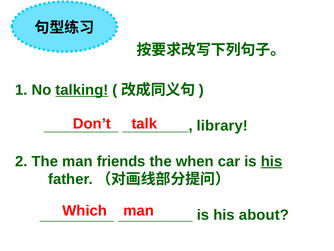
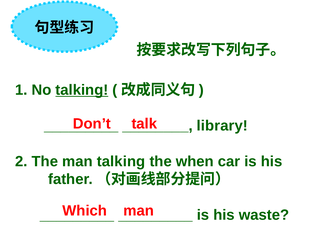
man friends: friends -> talking
his at (272, 161) underline: present -> none
about: about -> waste
